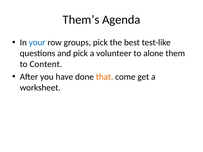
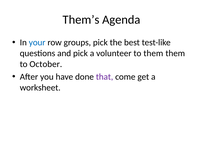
to alone: alone -> them
Content: Content -> October
that colour: orange -> purple
